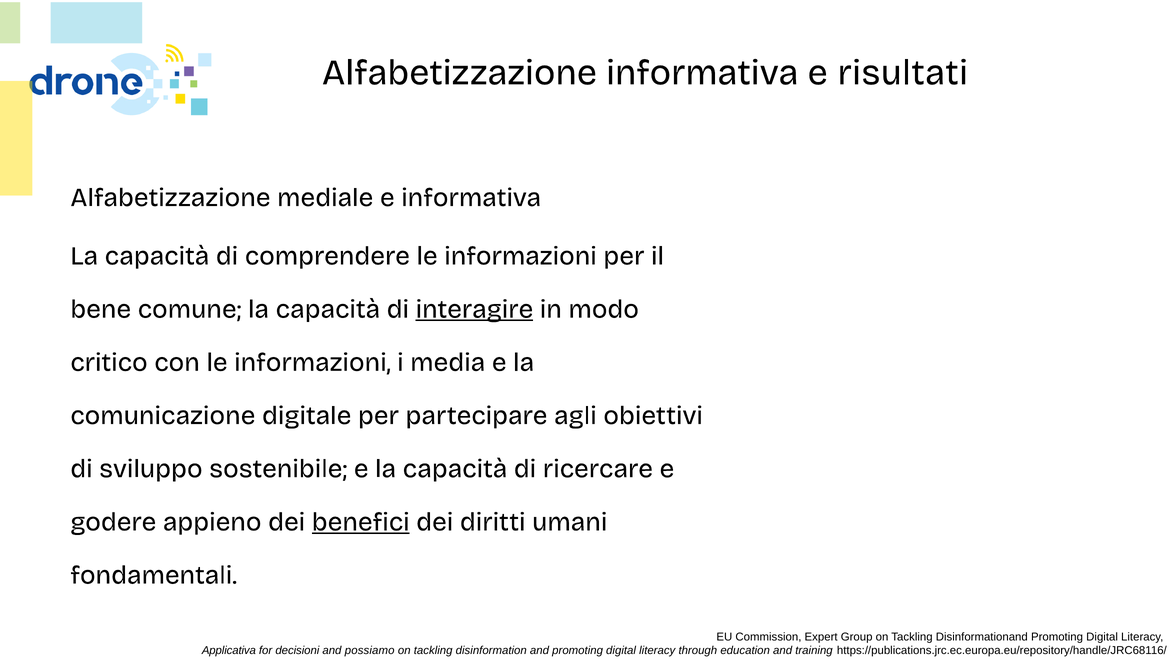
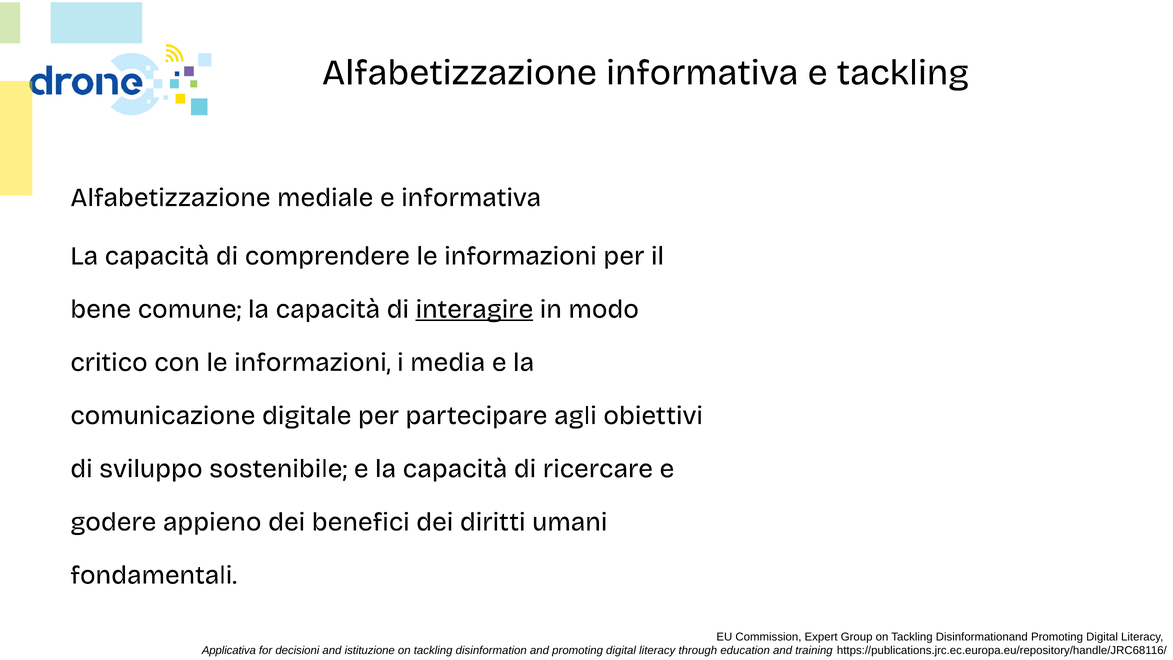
e risultati: risultati -> tackling
benefici underline: present -> none
possiamo: possiamo -> istituzione
